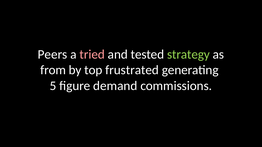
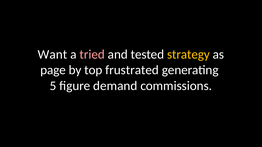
Peers: Peers -> Want
strategy colour: light green -> yellow
from: from -> page
